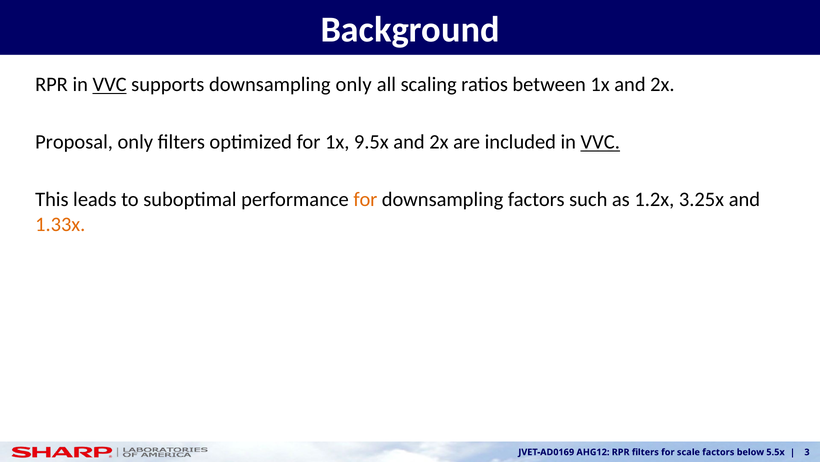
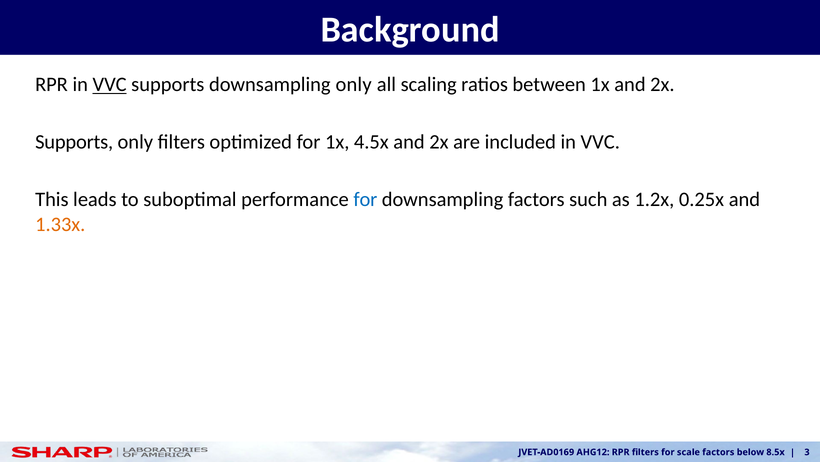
Proposal at (74, 142): Proposal -> Supports
9.5x: 9.5x -> 4.5x
VVC at (600, 142) underline: present -> none
for at (365, 199) colour: orange -> blue
3.25x: 3.25x -> 0.25x
5.5x: 5.5x -> 8.5x
